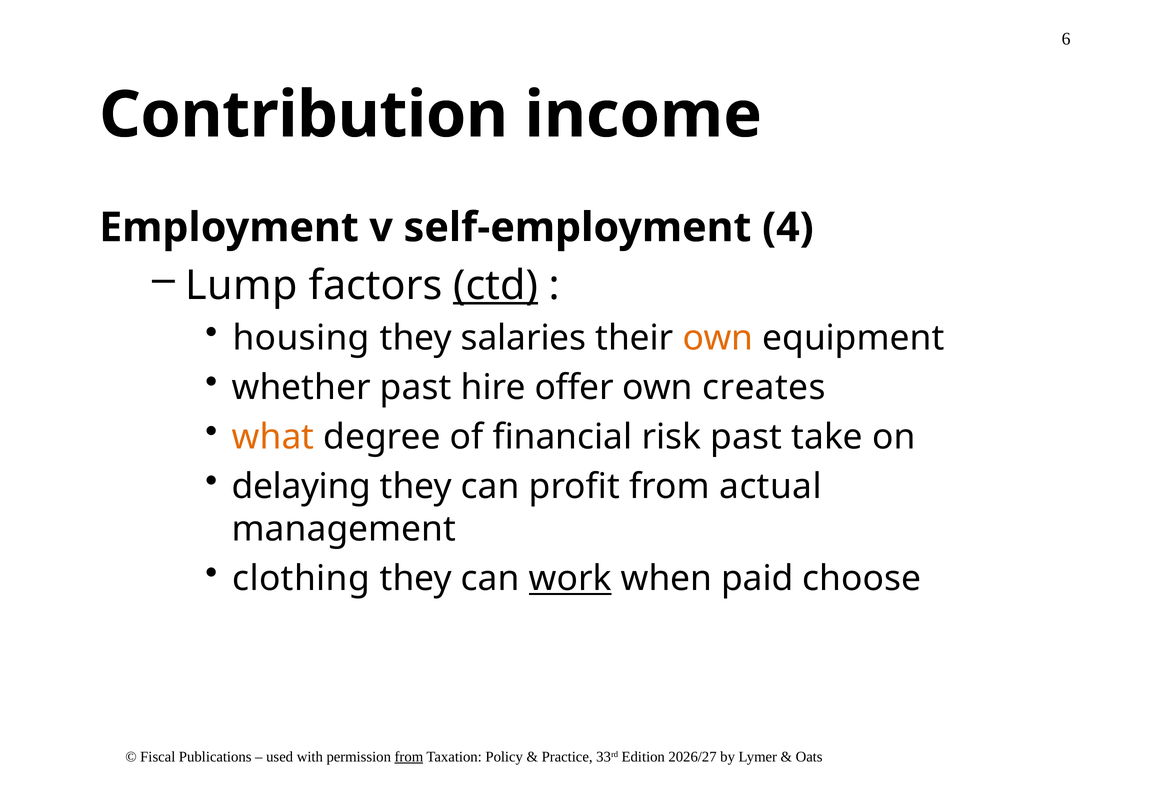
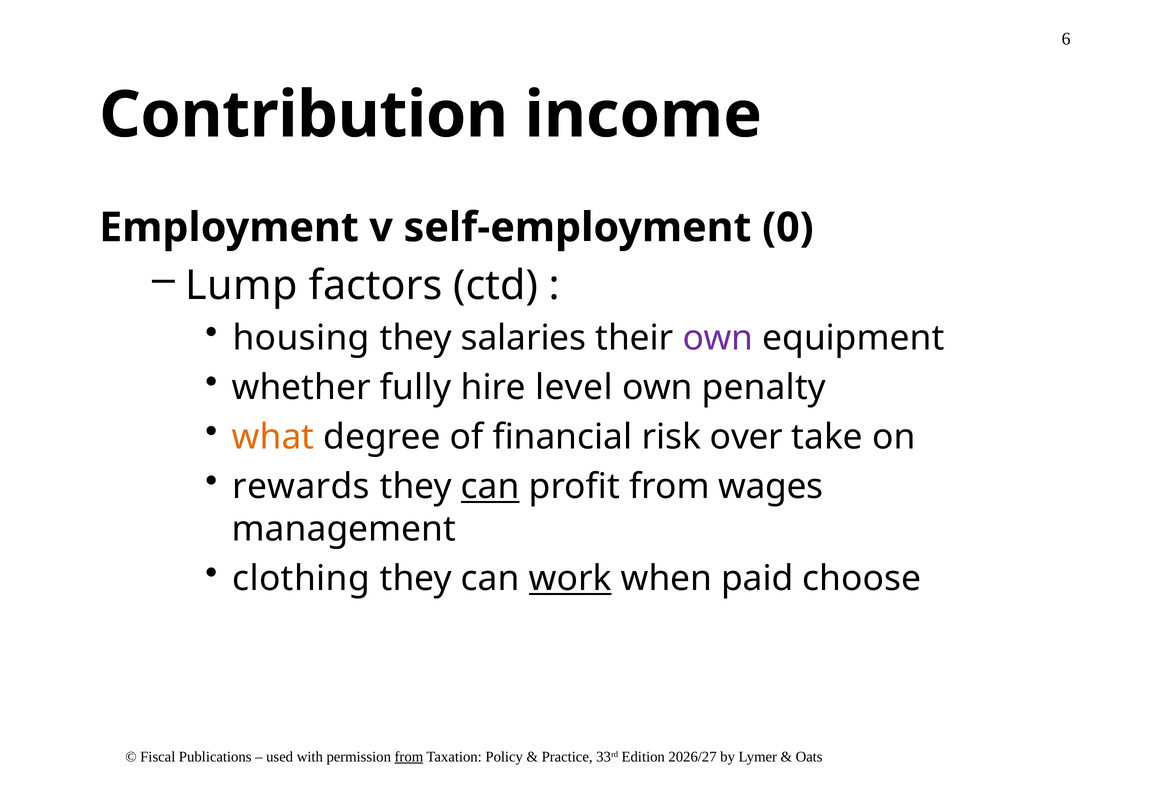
4: 4 -> 0
ctd underline: present -> none
own at (718, 338) colour: orange -> purple
whether past: past -> fully
offer: offer -> level
creates: creates -> penalty
risk past: past -> over
delaying: delaying -> rewards
can at (490, 487) underline: none -> present
actual: actual -> wages
